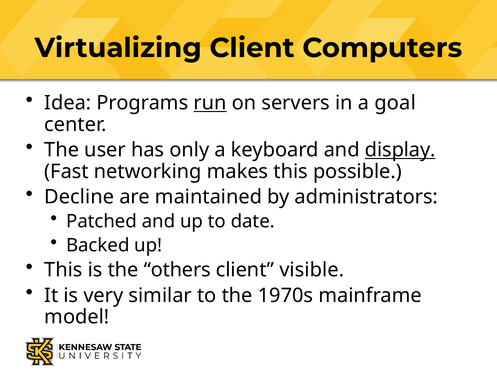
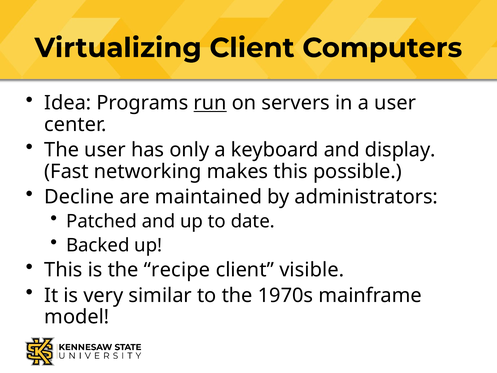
a goal: goal -> user
display underline: present -> none
others: others -> recipe
